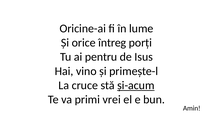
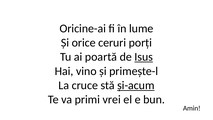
întreg: întreg -> ceruri
pentru: pentru -> poartă
Isus underline: none -> present
